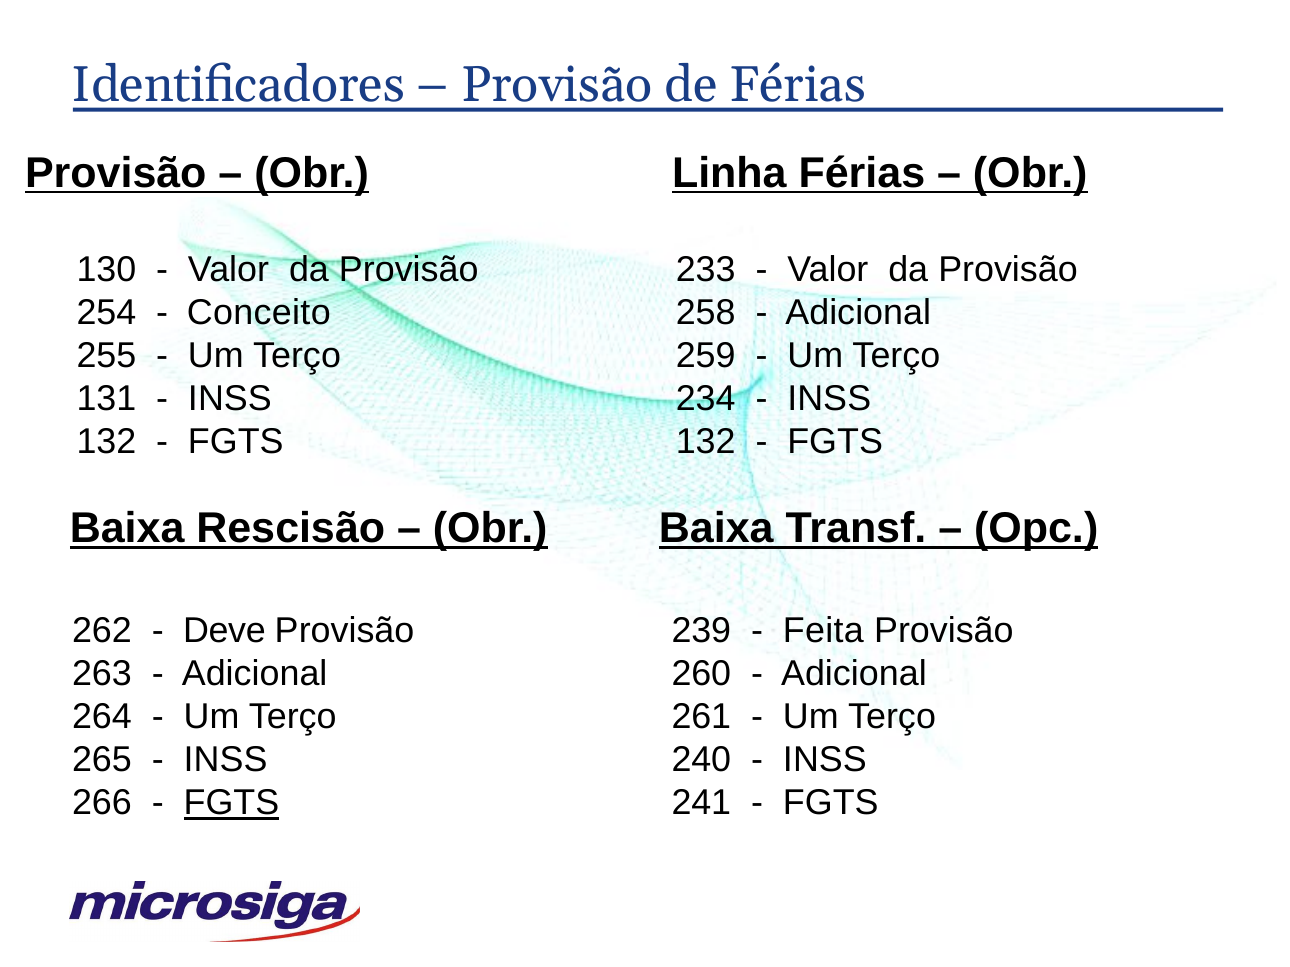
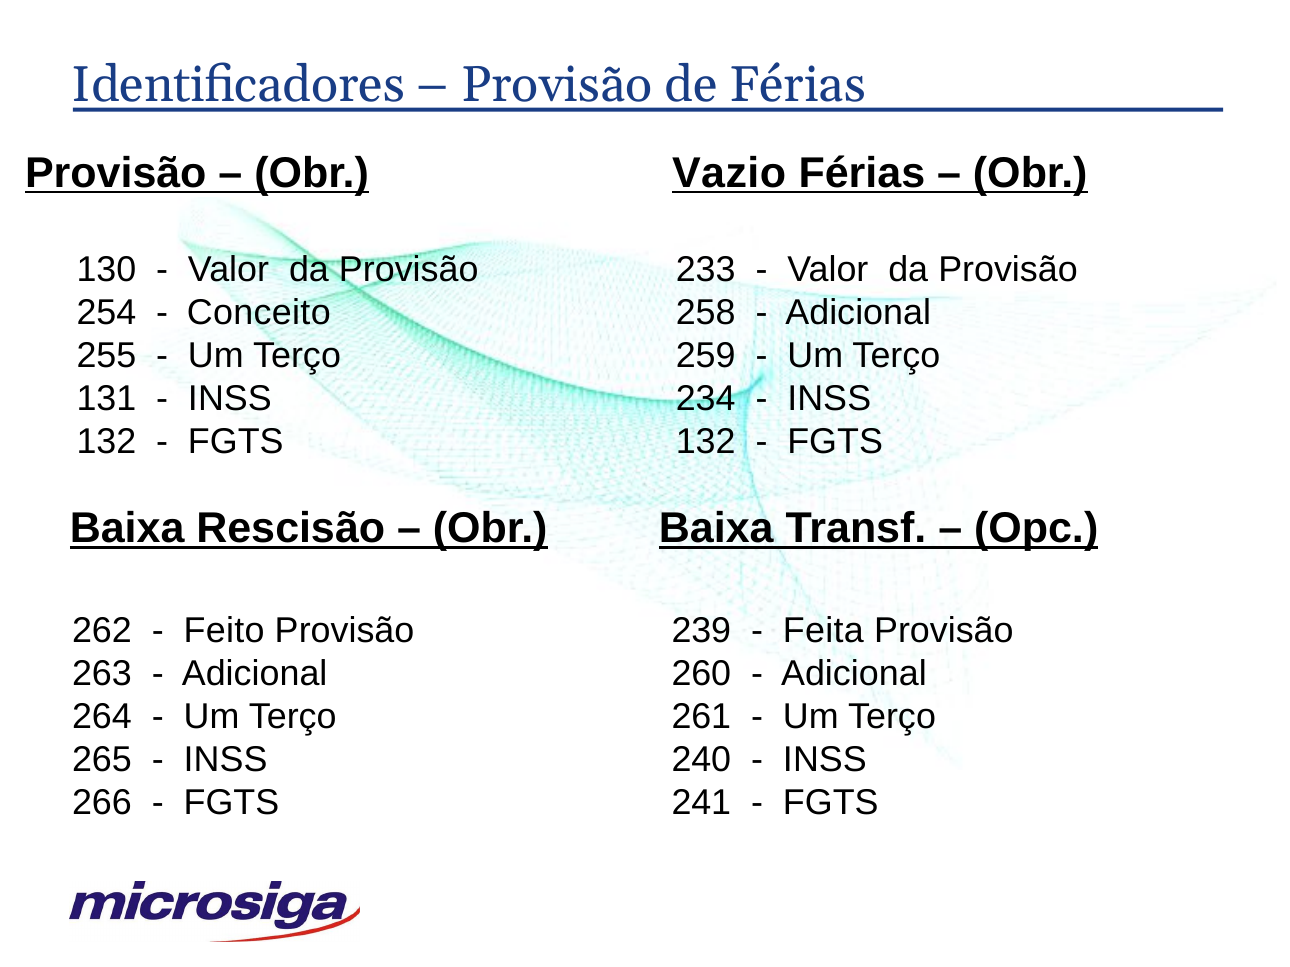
Linha: Linha -> Vazio
Deve: Deve -> Feito
FGTS at (231, 804) underline: present -> none
